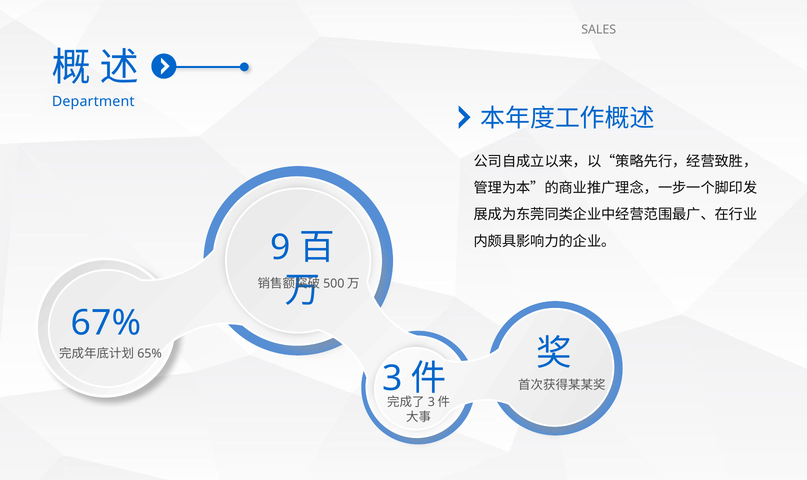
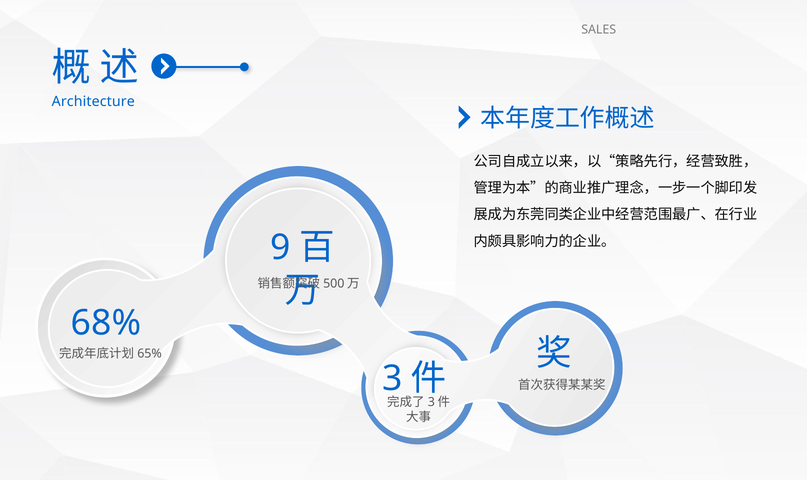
Department: Department -> Architecture
67%: 67% -> 68%
